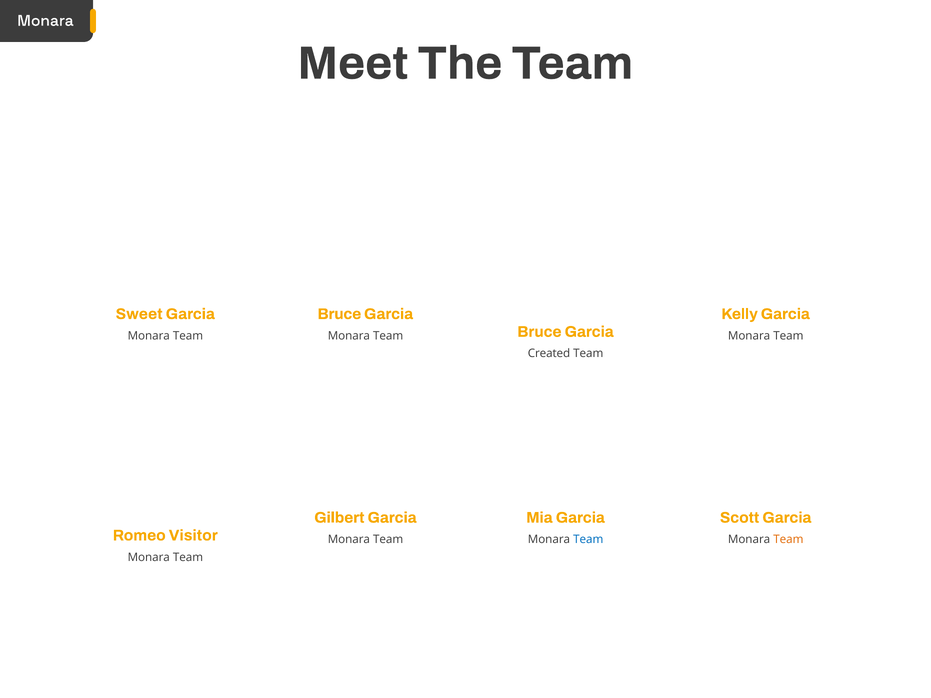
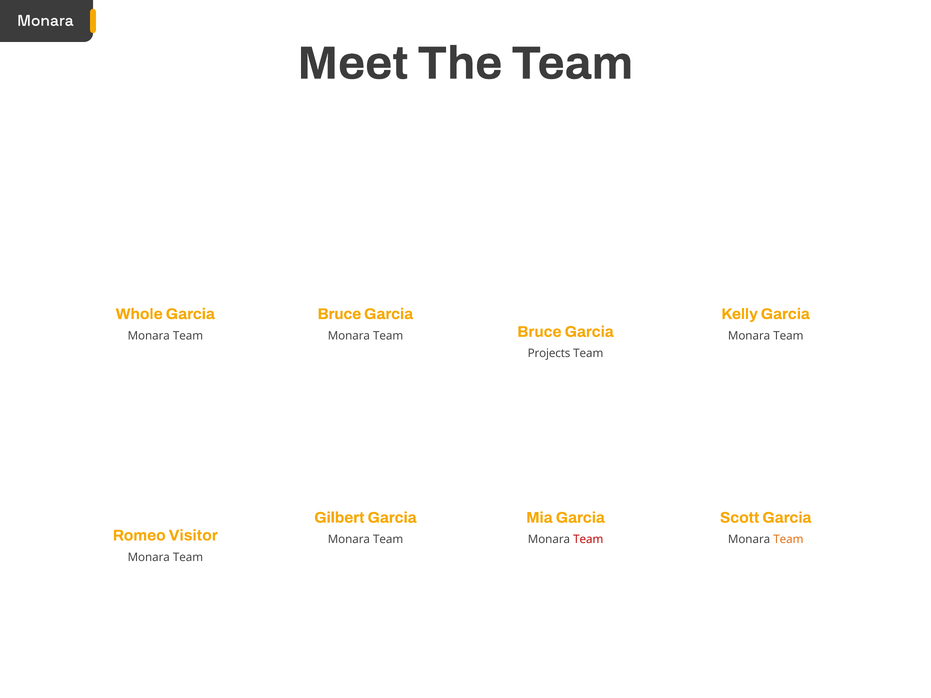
Sweet: Sweet -> Whole
Created: Created -> Projects
Team at (588, 540) colour: blue -> red
